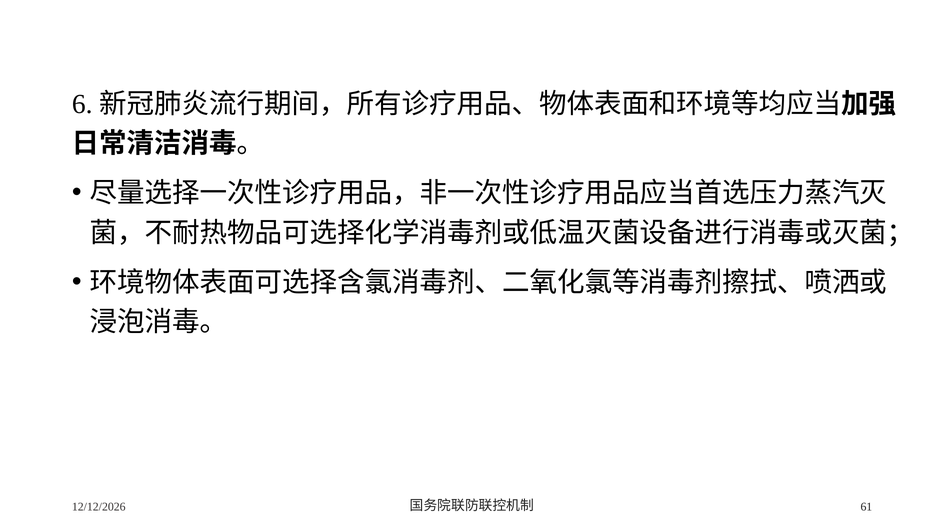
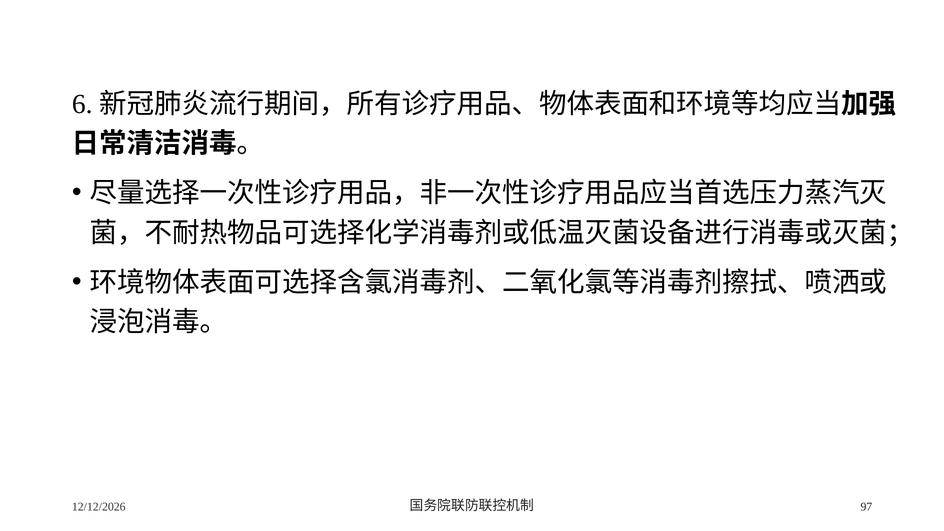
61: 61 -> 97
